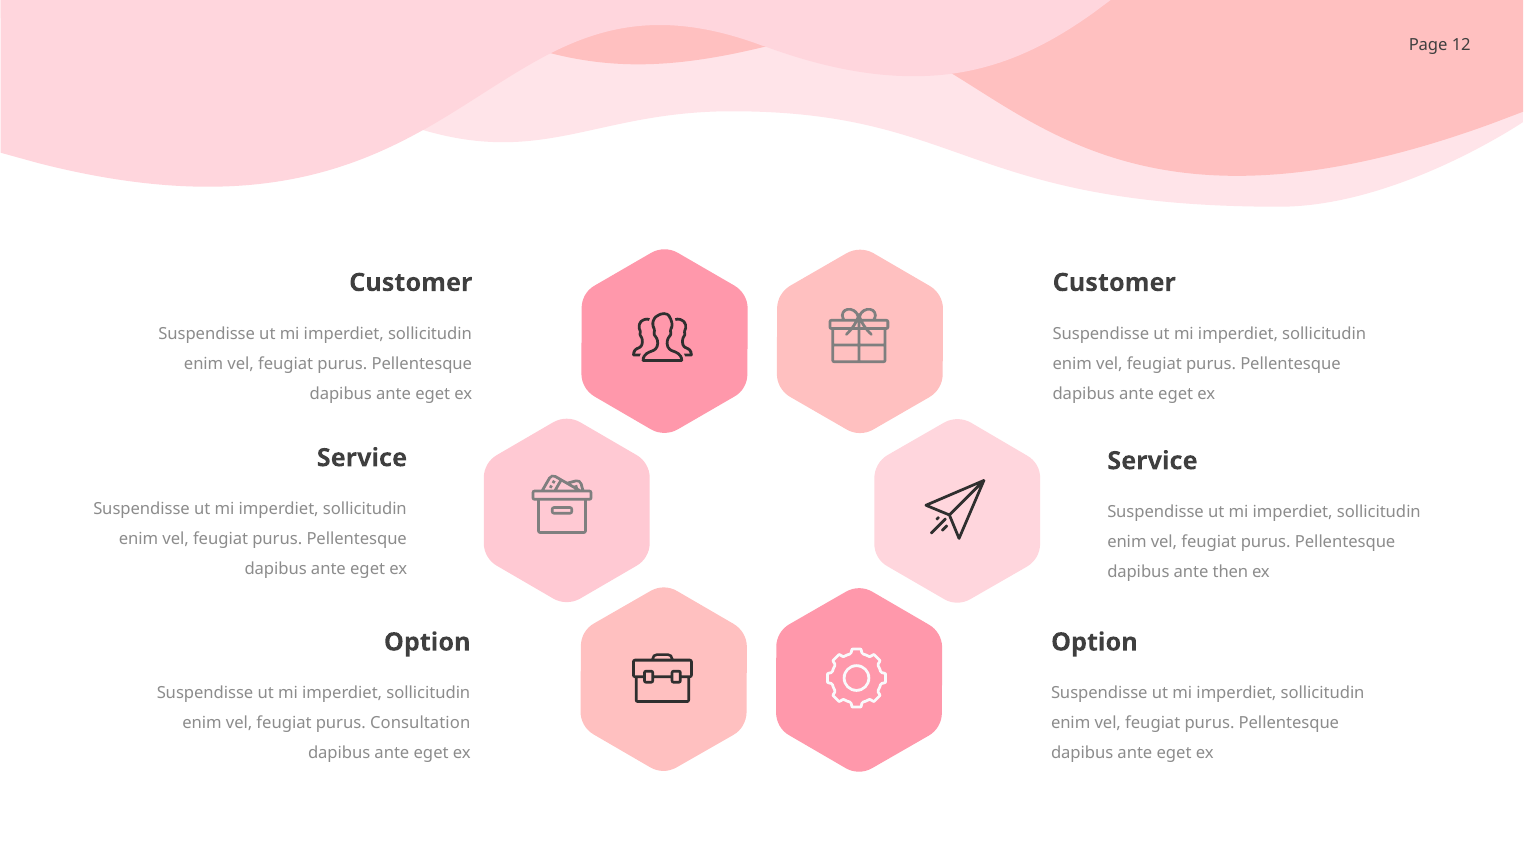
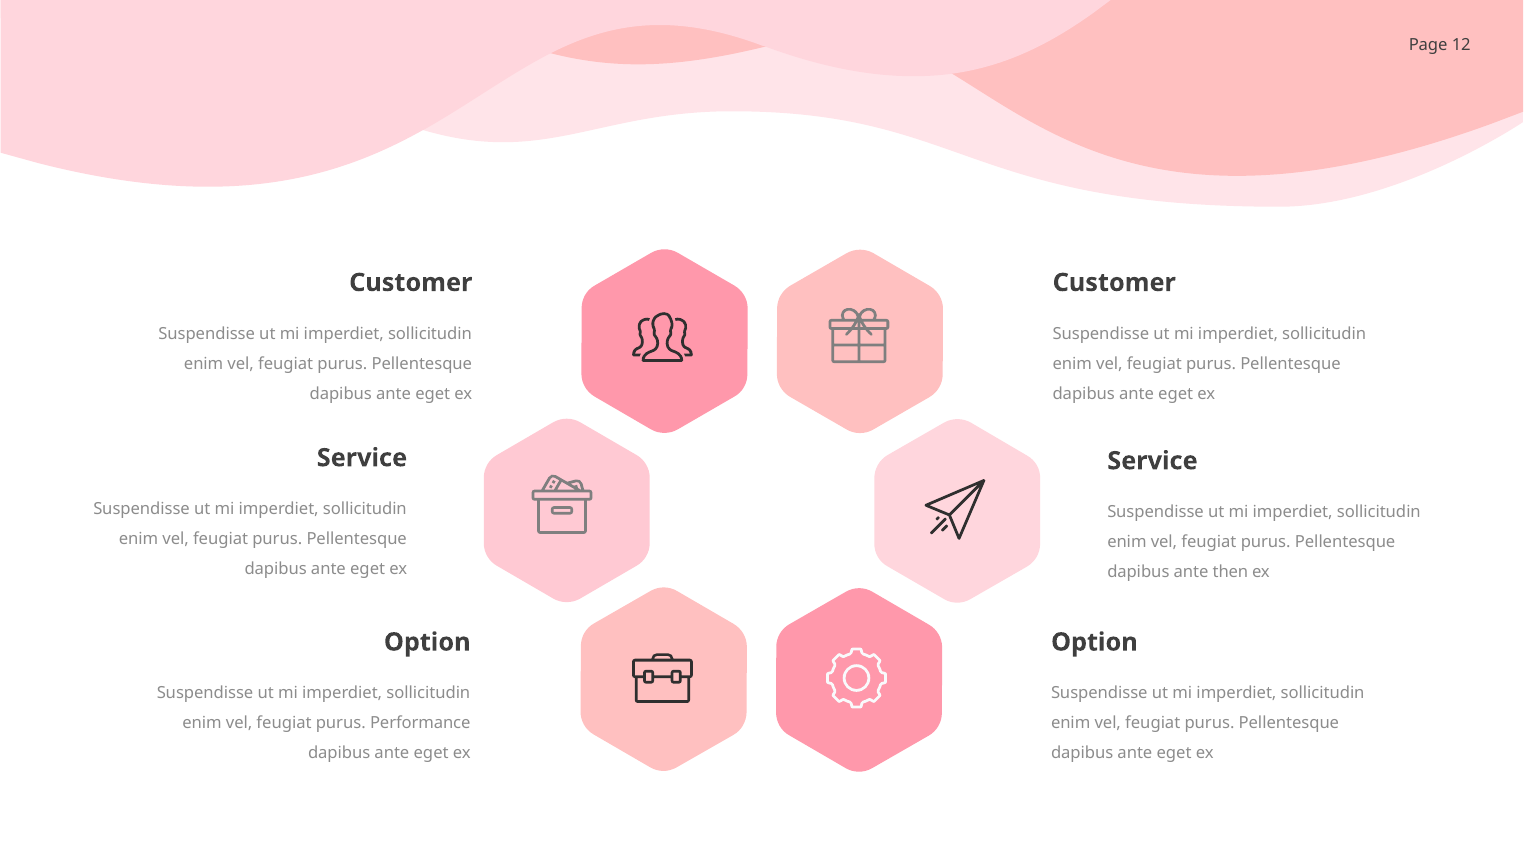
Consultation: Consultation -> Performance
